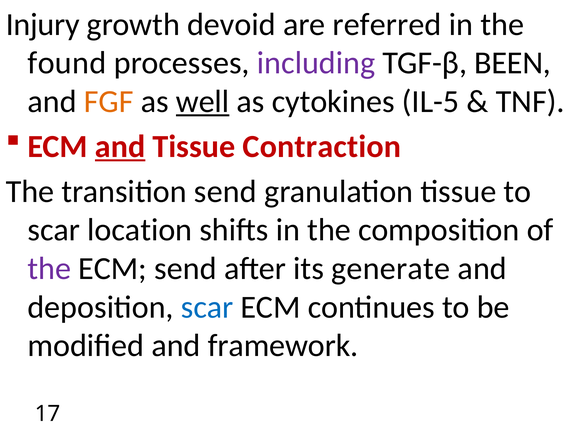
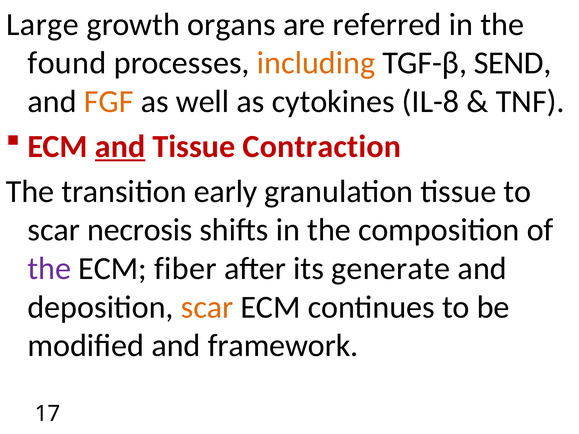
Injury: Injury -> Large
devoid: devoid -> organs
including colour: purple -> orange
BEEN: BEEN -> SEND
well underline: present -> none
IL-5: IL-5 -> IL-8
transition send: send -> early
location: location -> necrosis
ECM send: send -> fiber
scar at (207, 307) colour: blue -> orange
